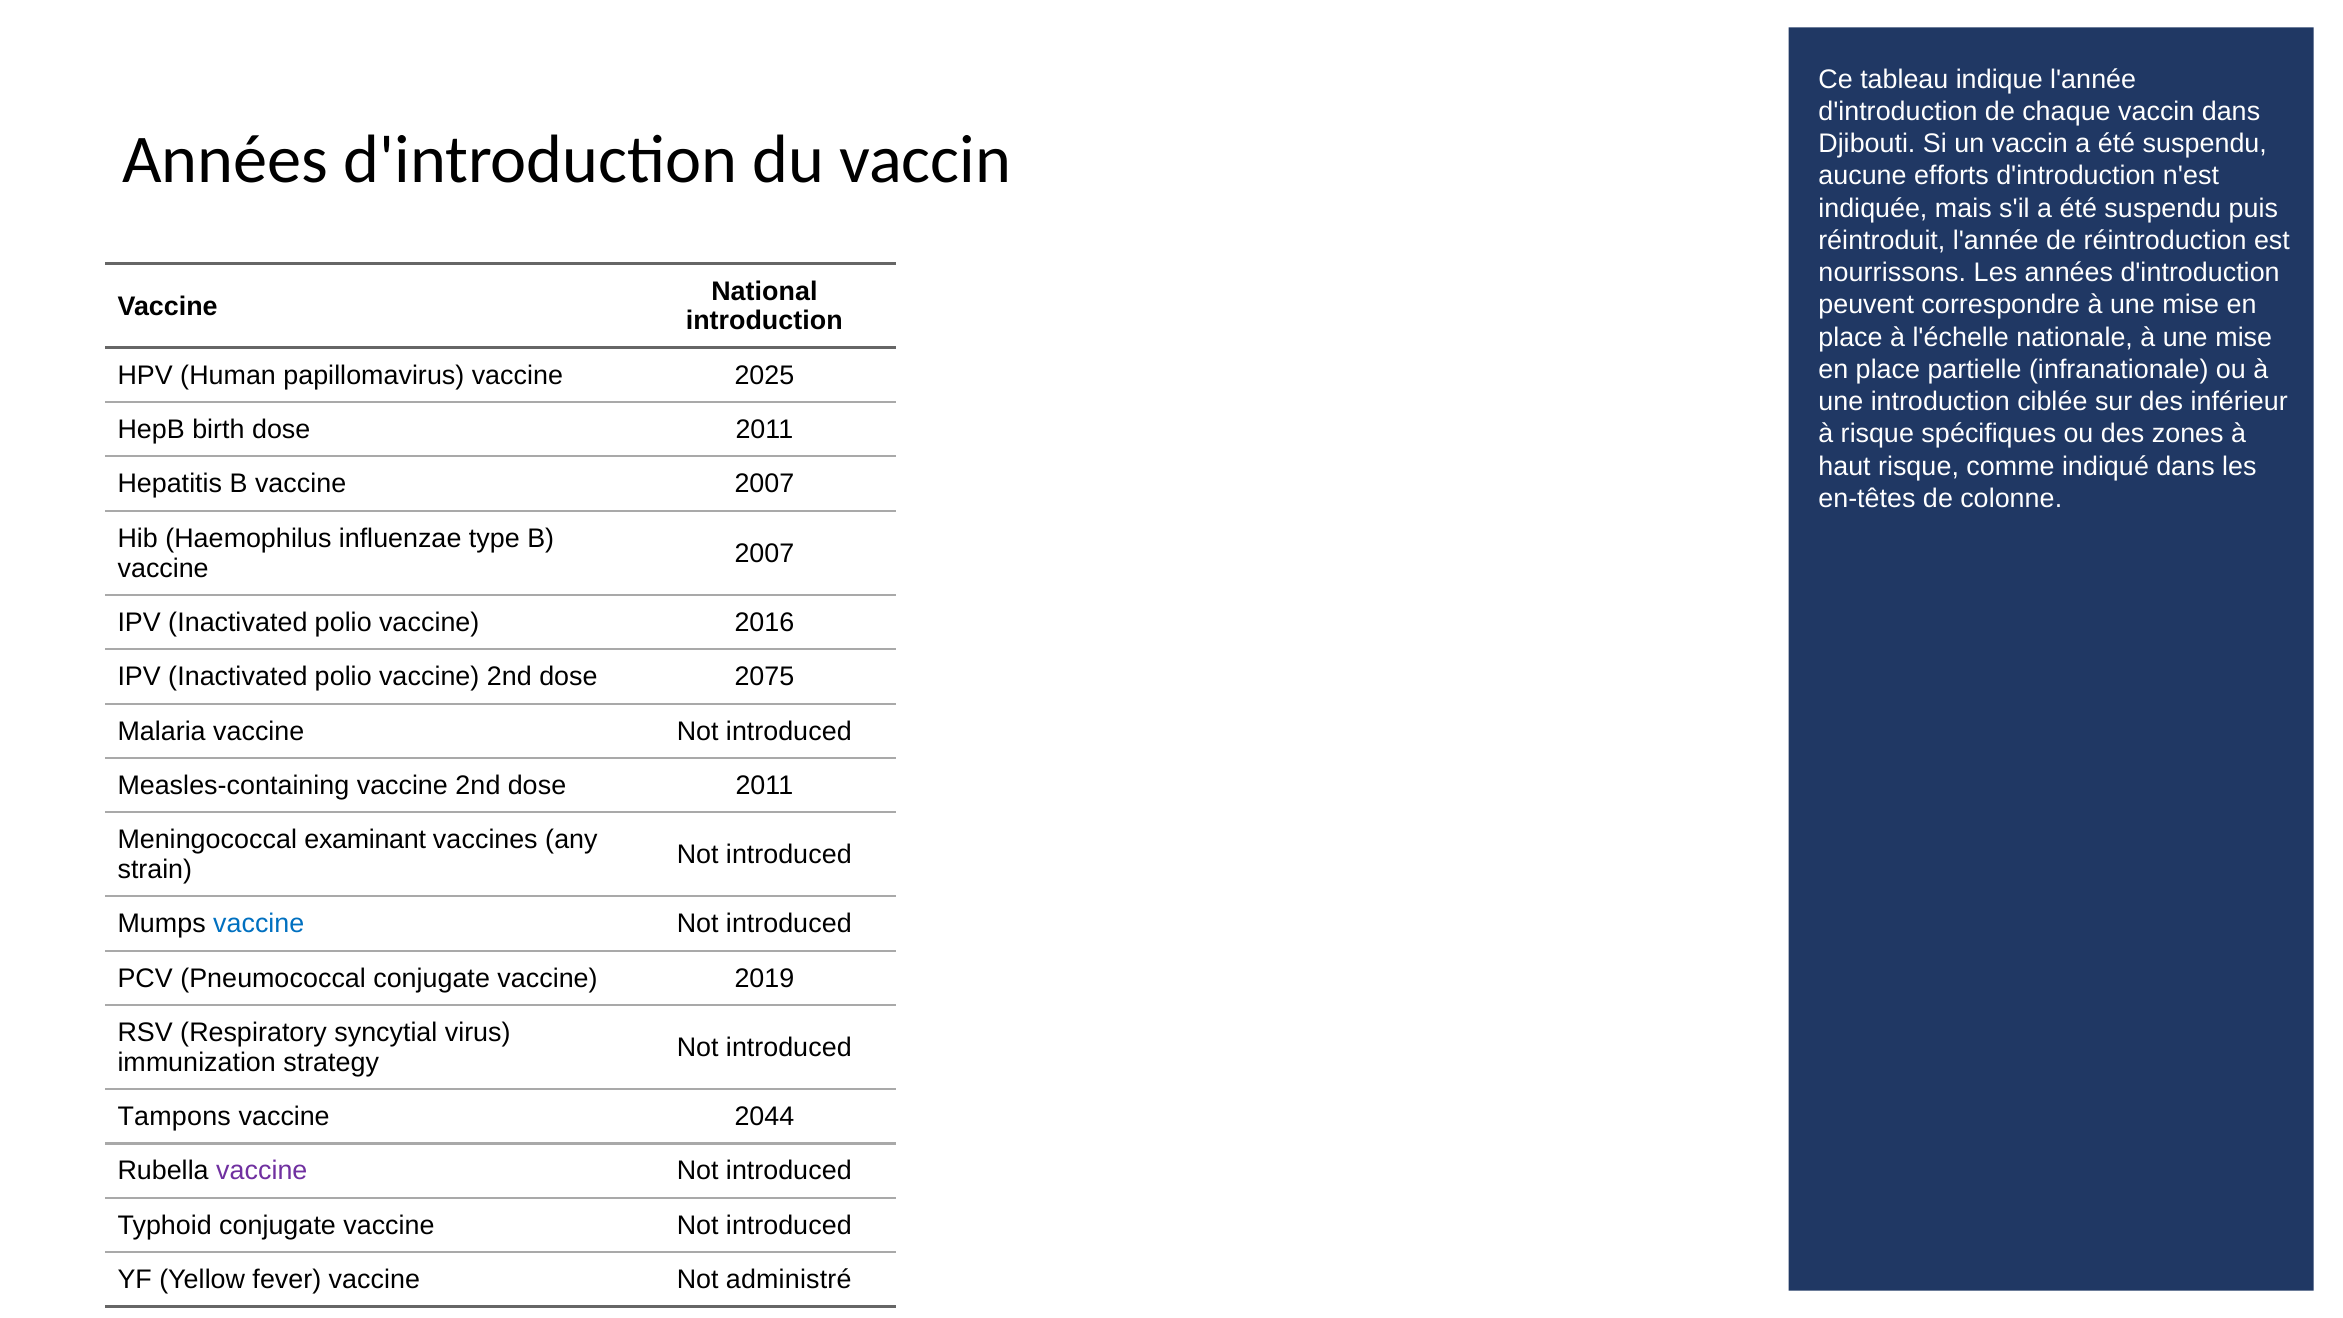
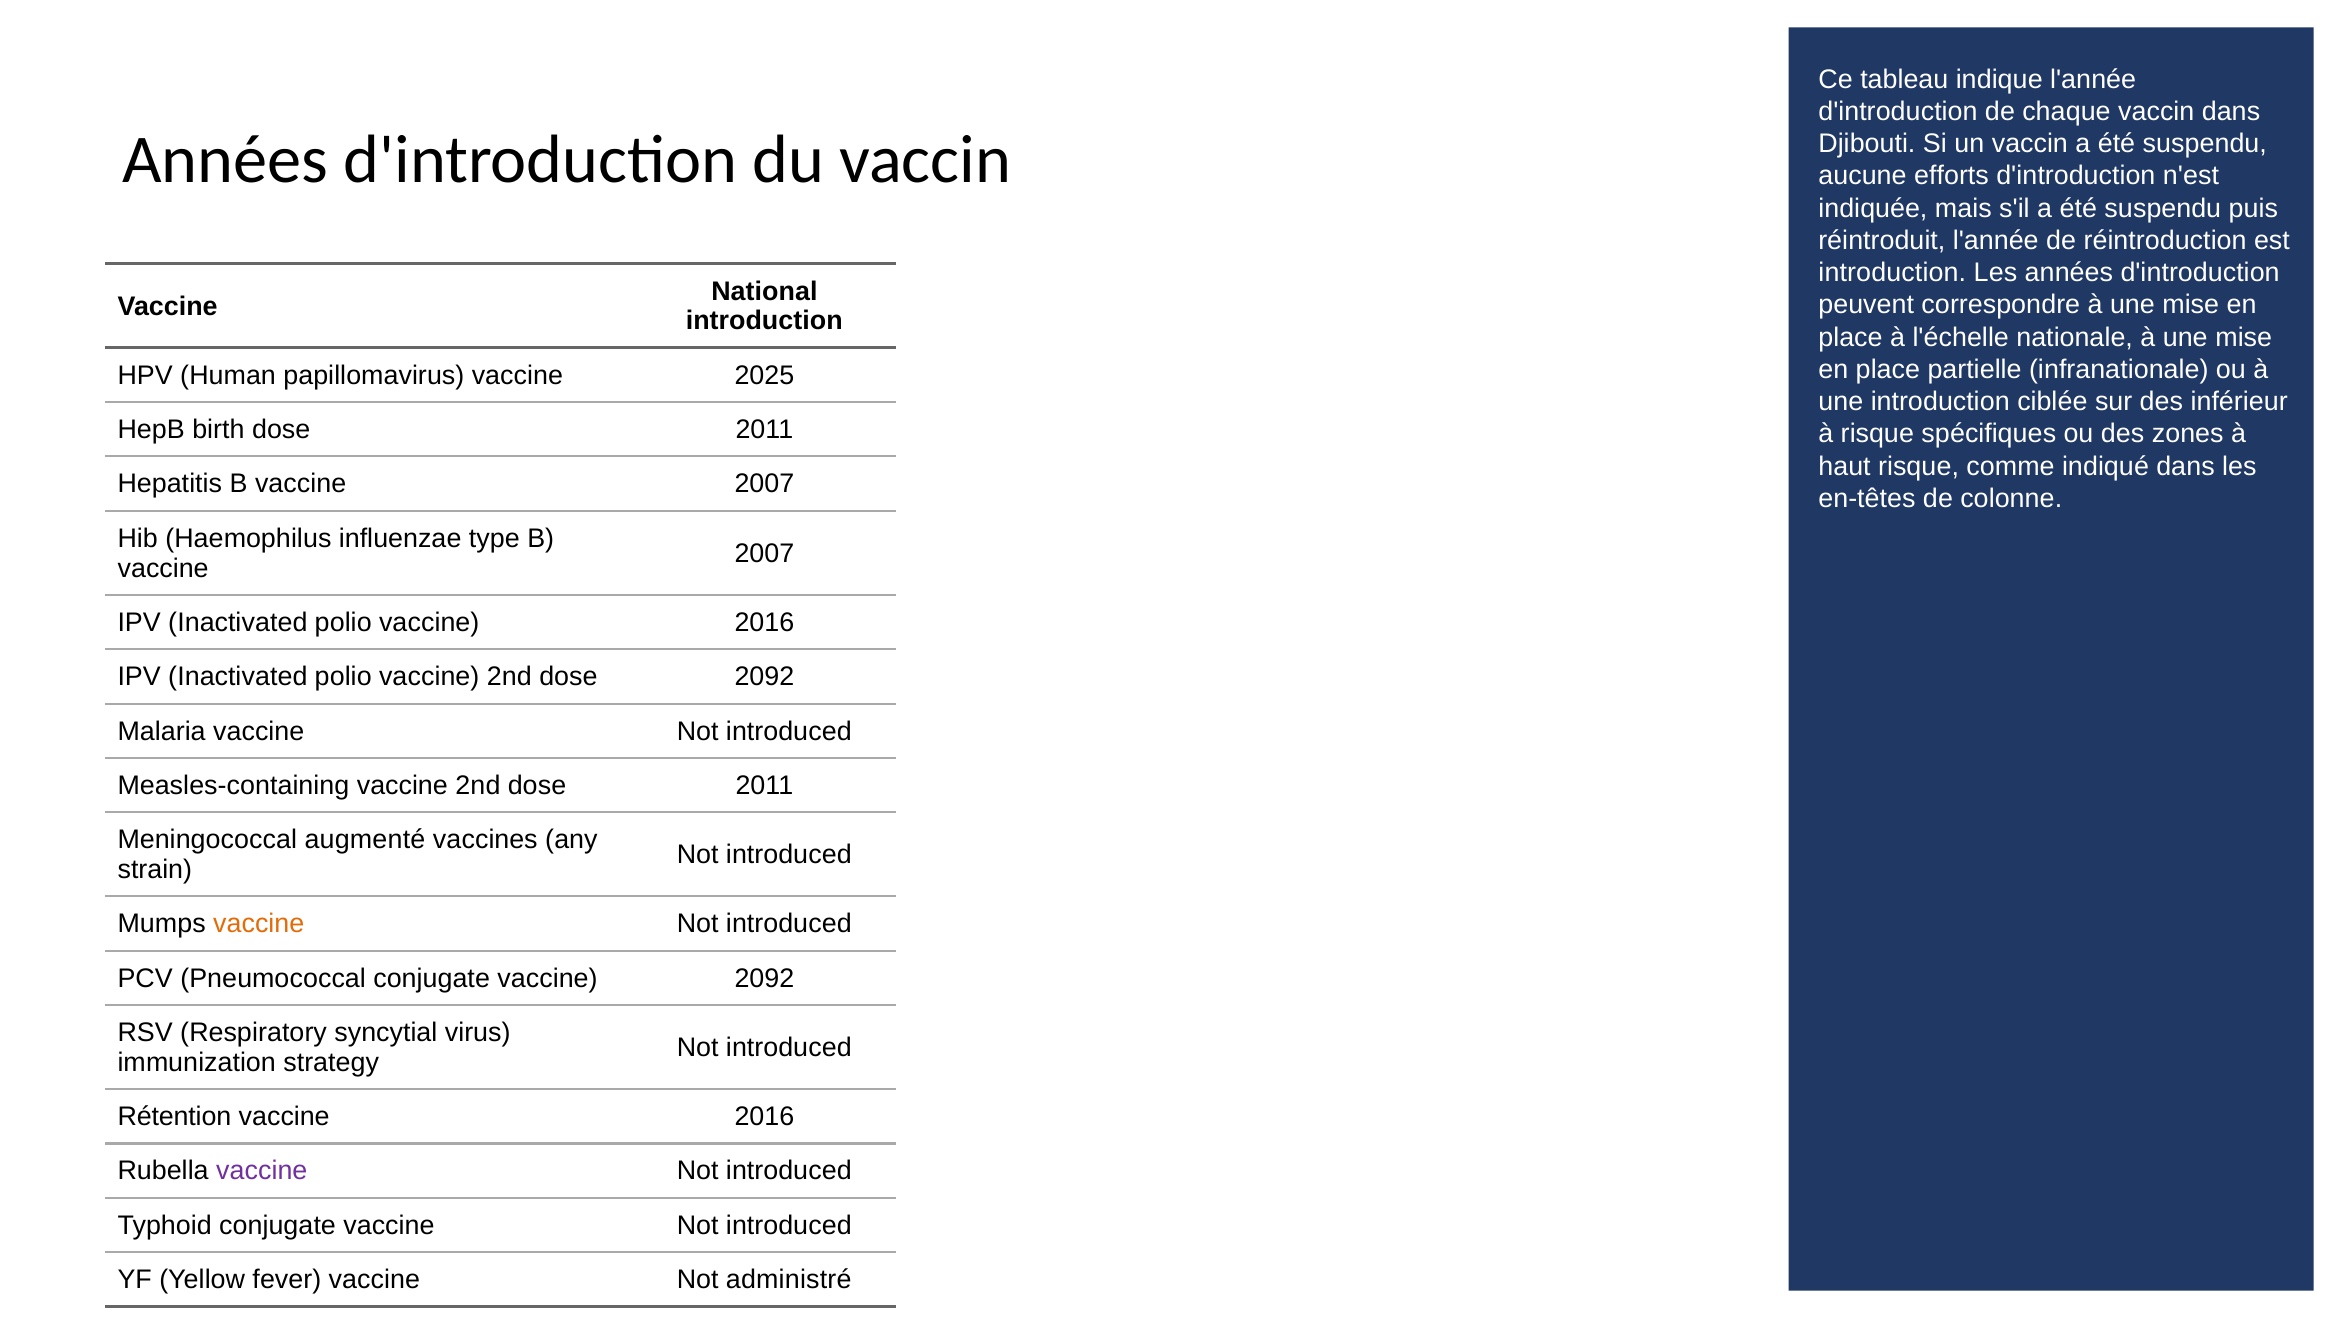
nourrissons at (1892, 273): nourrissons -> introduction
dose 2075: 2075 -> 2092
examinant: examinant -> augmenté
vaccine at (259, 924) colour: blue -> orange
vaccine 2019: 2019 -> 2092
Tampons: Tampons -> Rétention
2044 at (764, 1117): 2044 -> 2016
